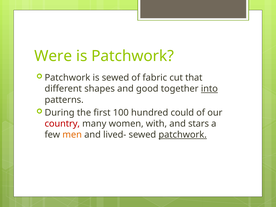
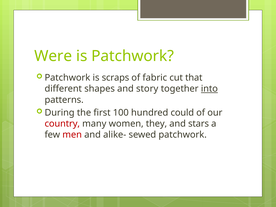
is sewed: sewed -> scraps
good: good -> story
with: with -> they
men colour: orange -> red
lived-: lived- -> alike-
patchwork at (183, 135) underline: present -> none
